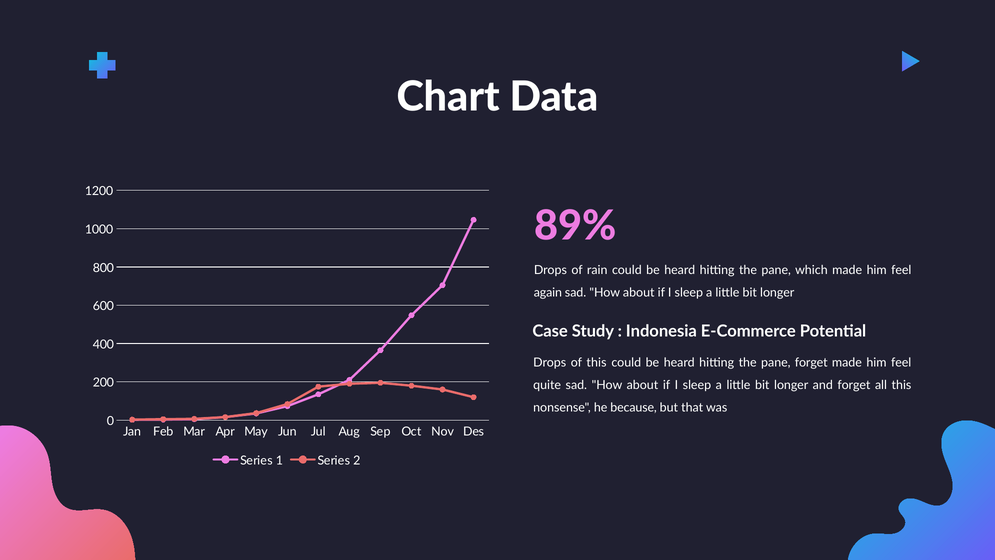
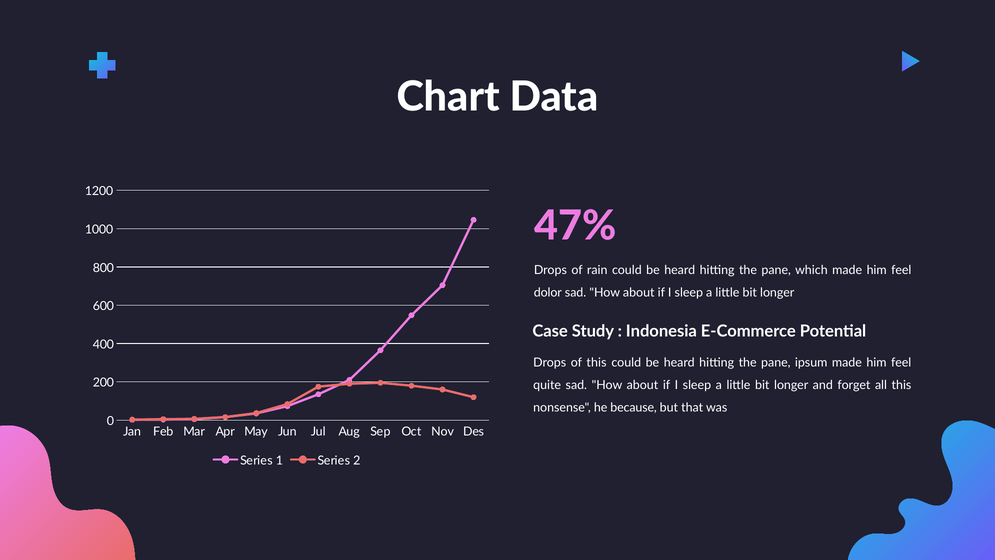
89%: 89% -> 47%
again: again -> dolor
pane forget: forget -> ipsum
